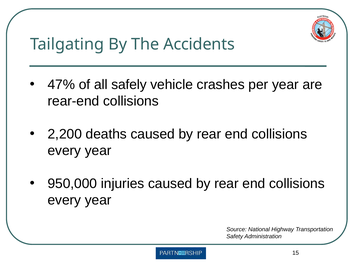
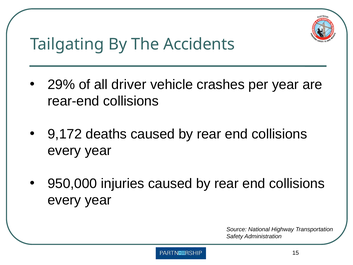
47%: 47% -> 29%
safely: safely -> driver
2,200: 2,200 -> 9,172
